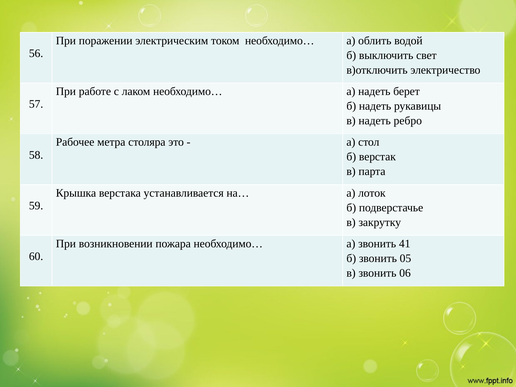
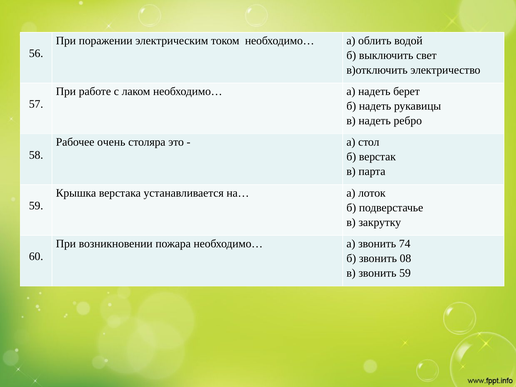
метра: метра -> очень
41: 41 -> 74
05: 05 -> 08
звонить 06: 06 -> 59
